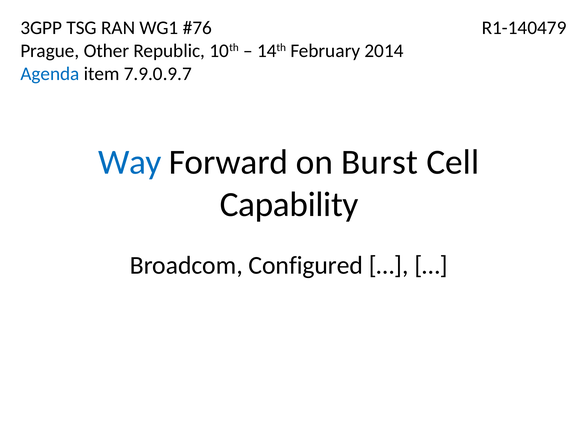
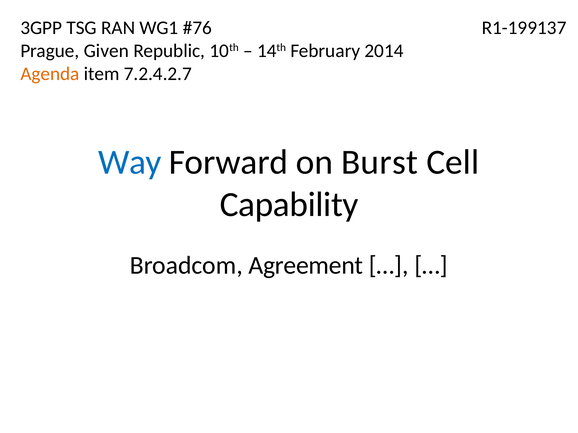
R1-140479: R1-140479 -> R1-199137
Other: Other -> Given
Agenda colour: blue -> orange
7.9.0.9.7: 7.9.0.9.7 -> 7.2.4.2.7
Configured: Configured -> Agreement
